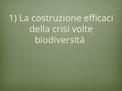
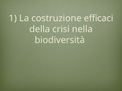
volte: volte -> nella
